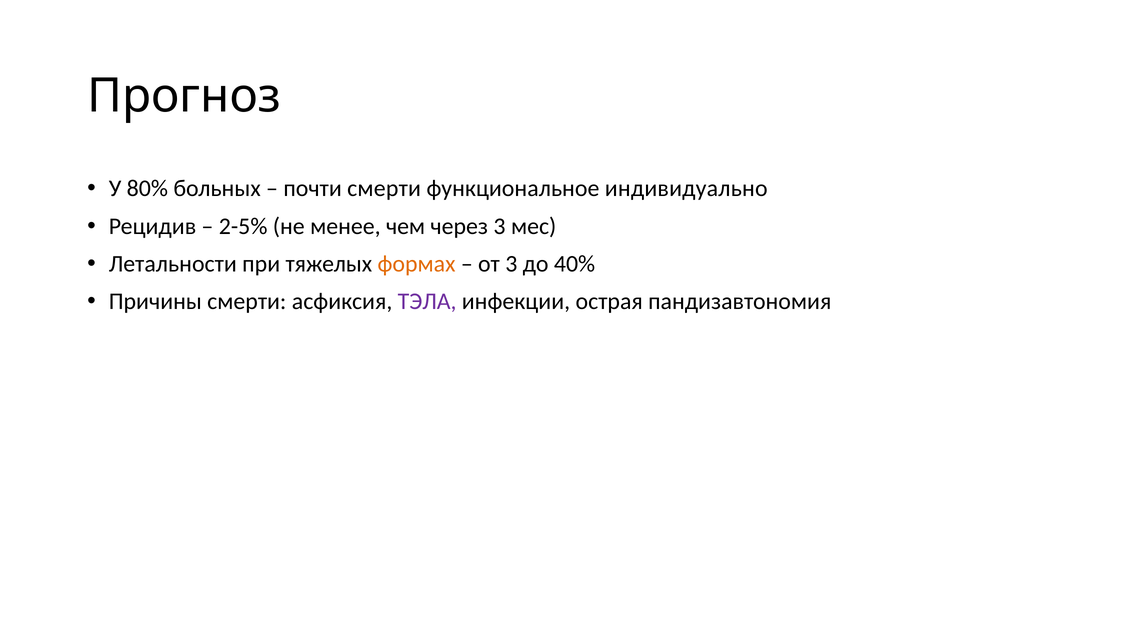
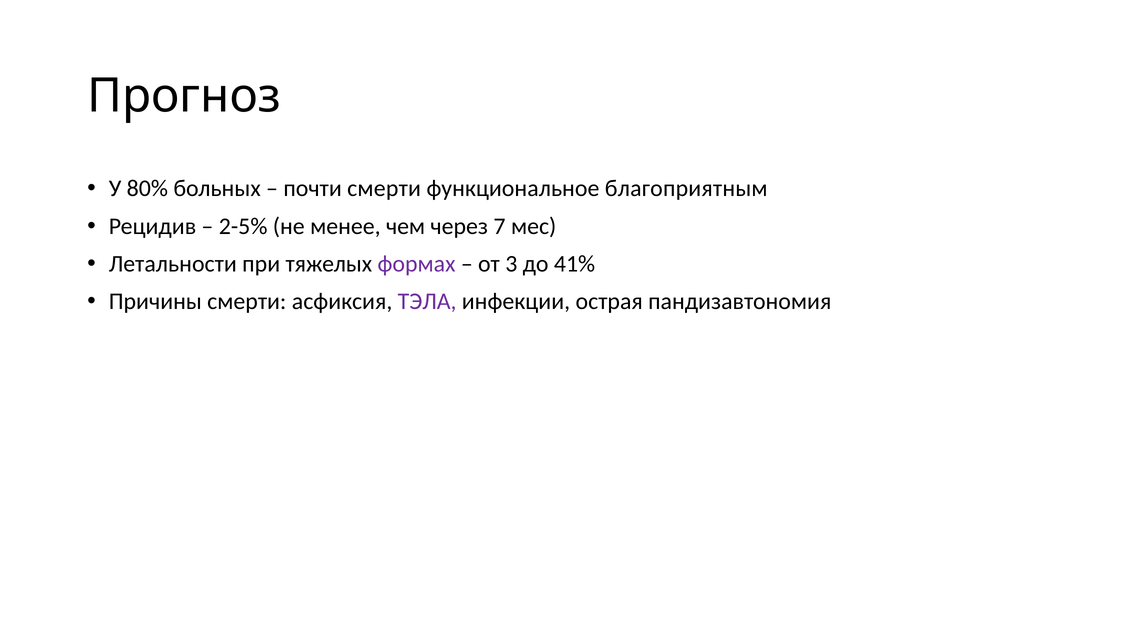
индивидуально: индивидуально -> благоприятным
через 3: 3 -> 7
формах colour: orange -> purple
40%: 40% -> 41%
